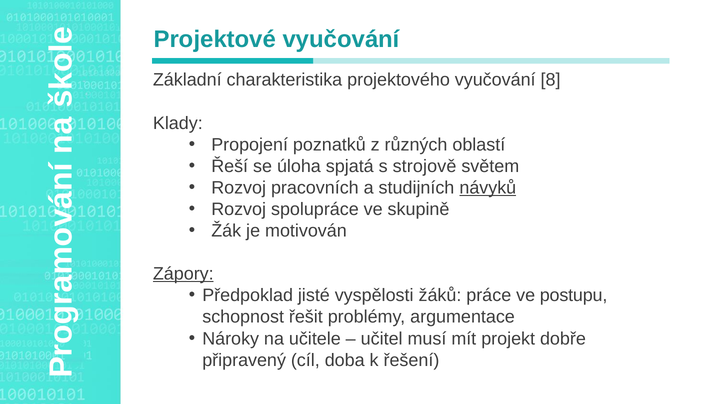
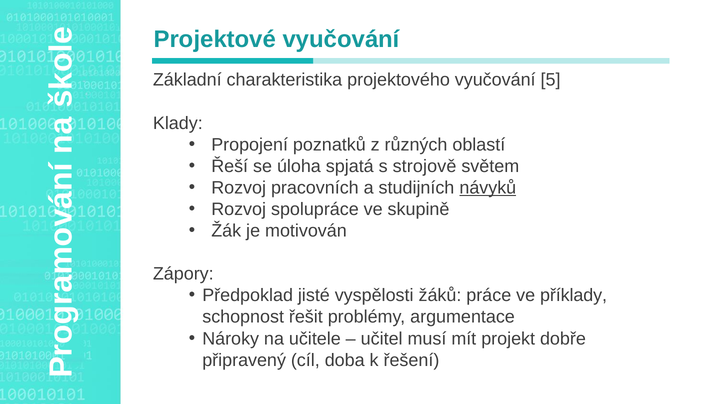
8: 8 -> 5
Zápory underline: present -> none
postupu: postupu -> příklady
